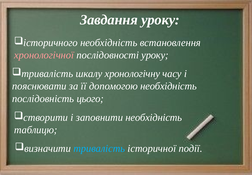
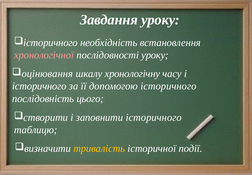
тривалість at (47, 73): тривалість -> оцінювання
пояснювати at (39, 86): пояснювати -> історичного
допомогою необхідність: необхідність -> історичного
заповнити необхідність: необхідність -> історичного
тривалість at (99, 148) colour: light blue -> yellow
